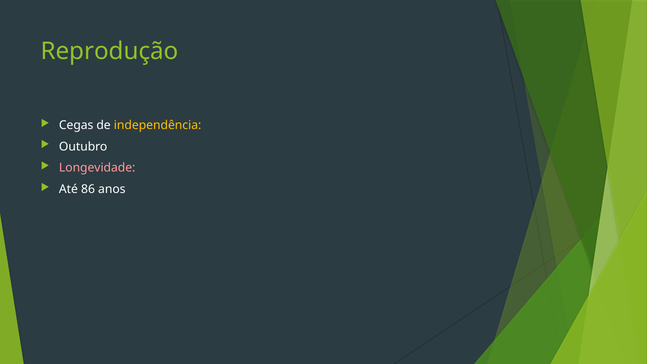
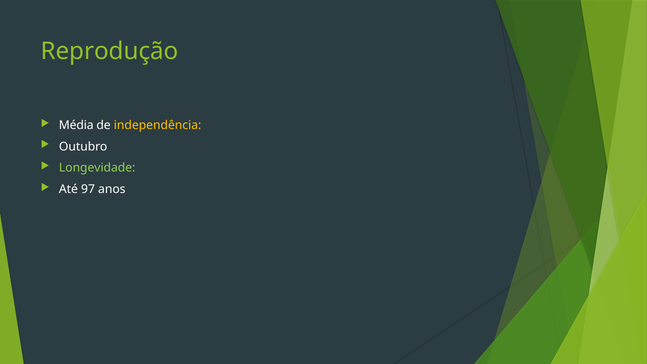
Cegas: Cegas -> Média
Longevidade colour: pink -> light green
86: 86 -> 97
